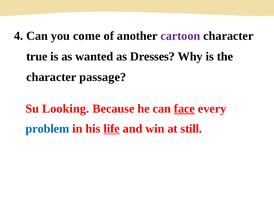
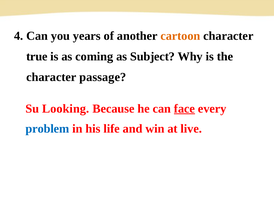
come: come -> years
cartoon colour: purple -> orange
wanted: wanted -> coming
Dresses: Dresses -> Subject
life underline: present -> none
still: still -> live
